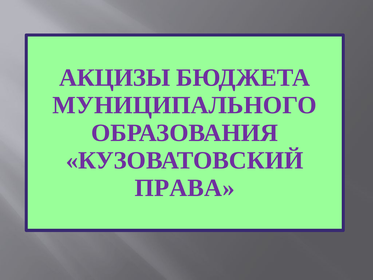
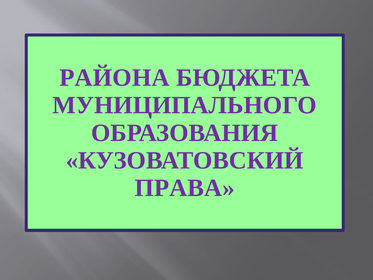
АКЦИЗЫ: АКЦИЗЫ -> РАЙОНА
